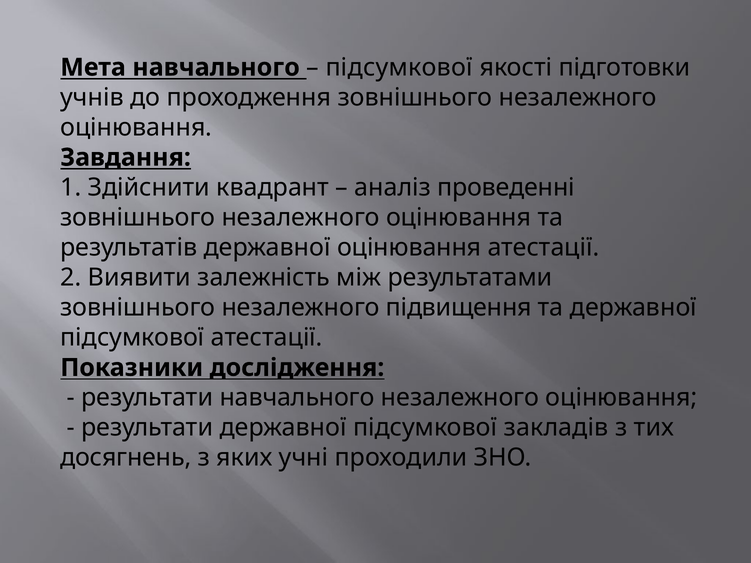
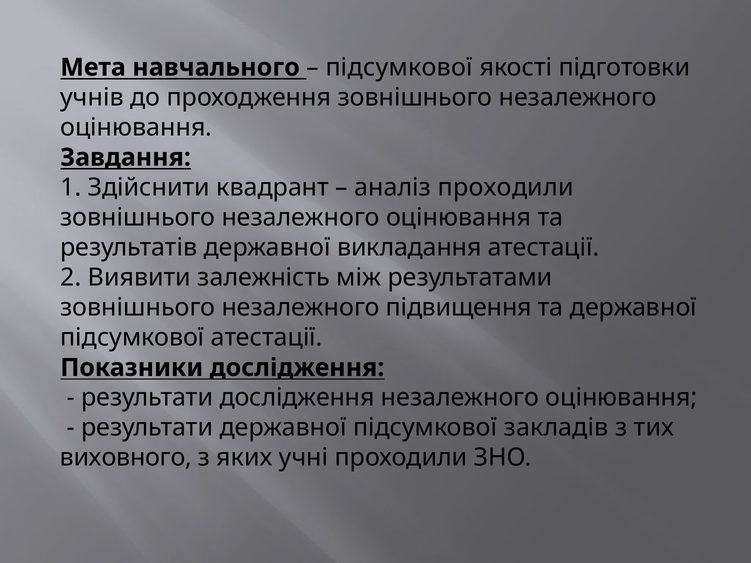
аналіз проведенні: проведенні -> проходили
державної оцінювання: оцінювання -> викладання
результати навчального: навчального -> дослідження
досягнень: досягнень -> виховного
